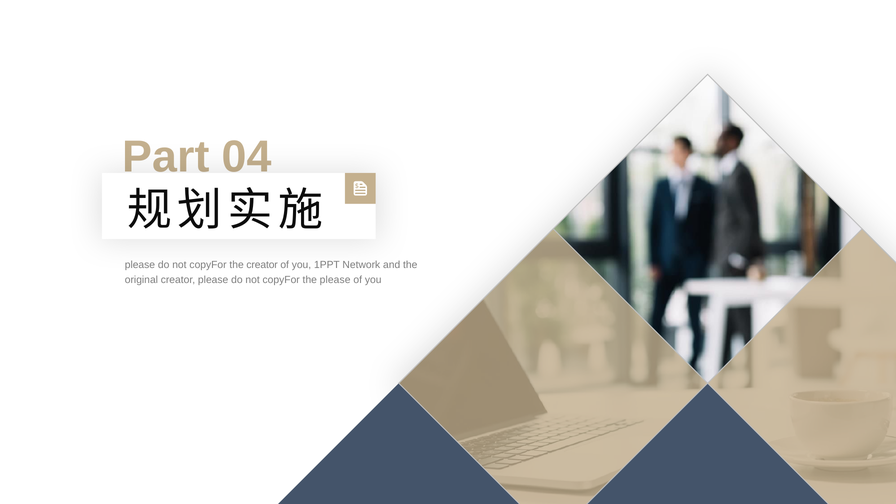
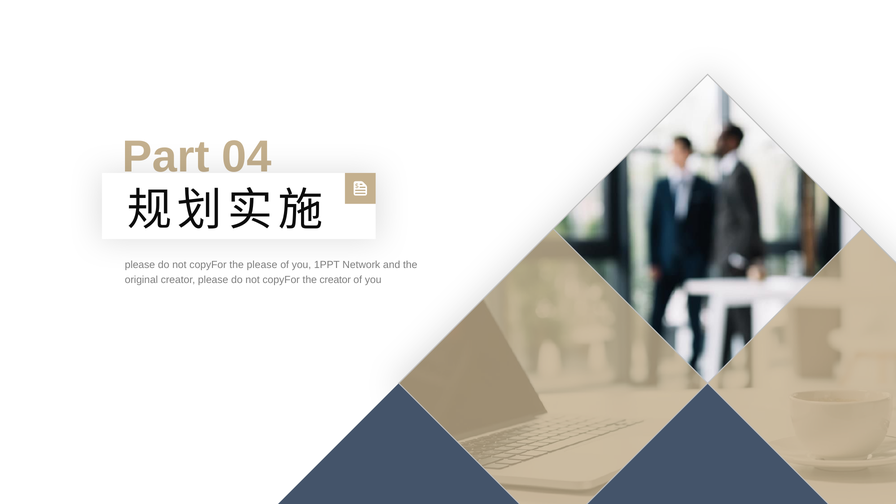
the creator: creator -> please
the please: please -> creator
